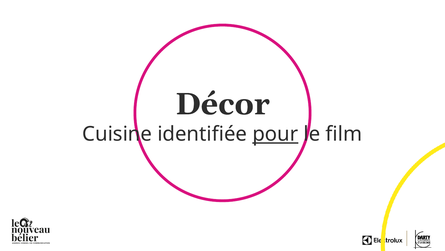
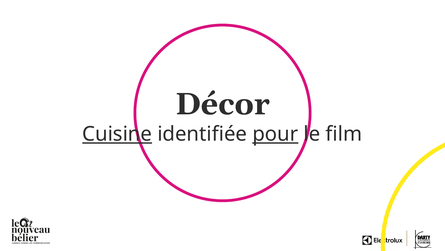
Cuisine underline: none -> present
